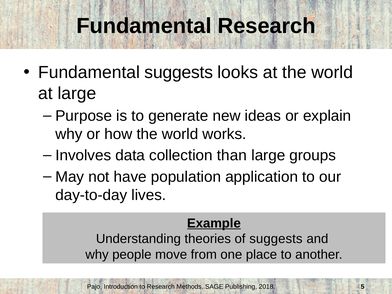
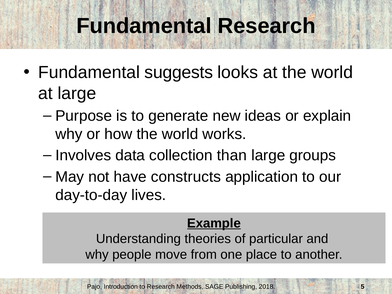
population: population -> constructs
of suggests: suggests -> particular
